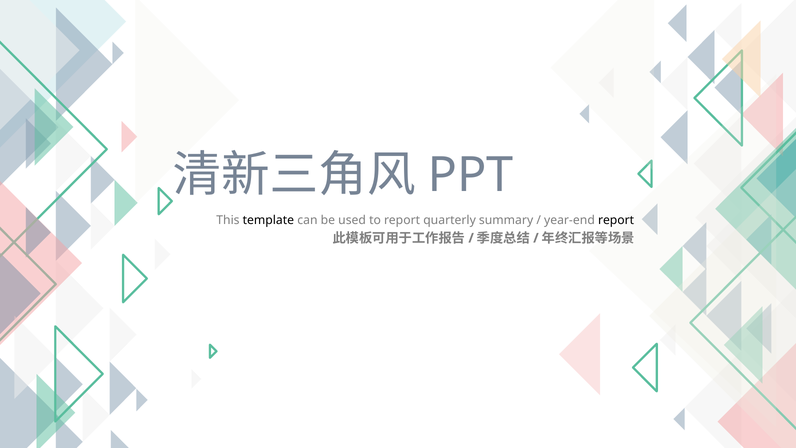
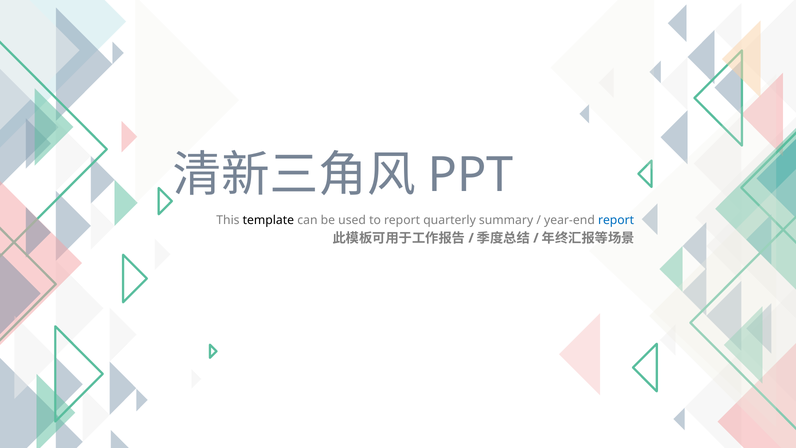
report at (616, 220) colour: black -> blue
